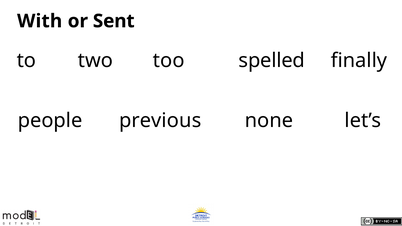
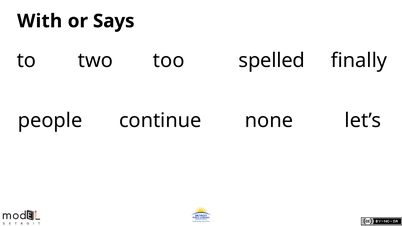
Sent: Sent -> Says
previous: previous -> continue
